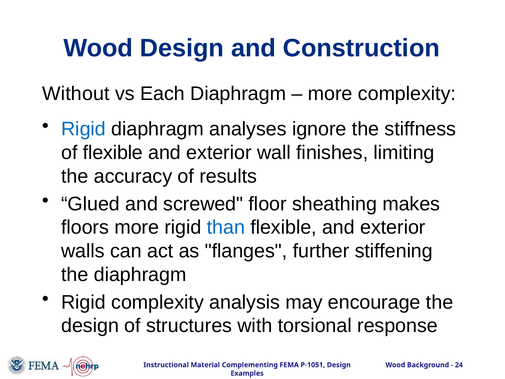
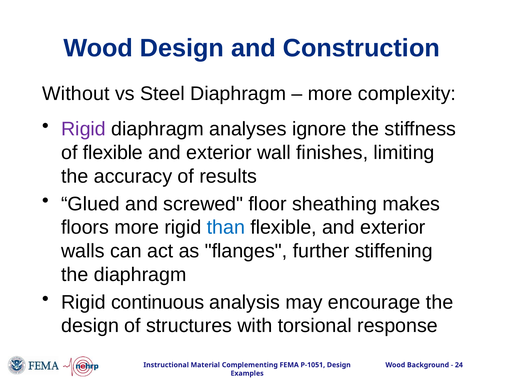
Each: Each -> Steel
Rigid at (83, 129) colour: blue -> purple
Rigid complexity: complexity -> continuous
